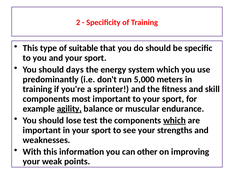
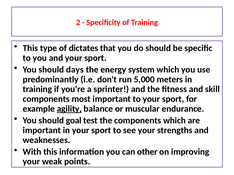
suitable: suitable -> dictates
lose: lose -> goal
which at (174, 121) underline: present -> none
